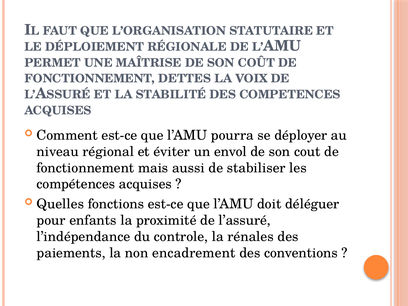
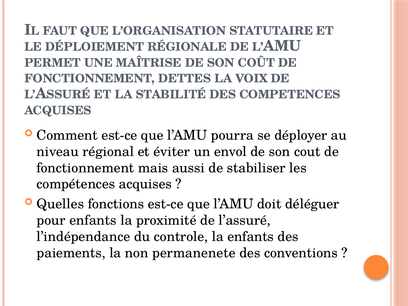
la rénales: rénales -> enfants
encadrement: encadrement -> permanenete
